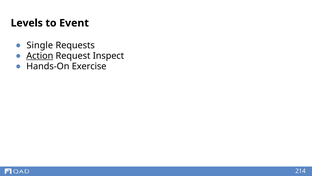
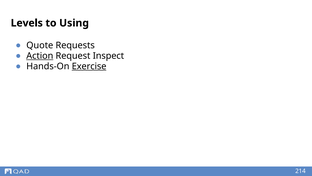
Event: Event -> Using
Single: Single -> Quote
Exercise underline: none -> present
